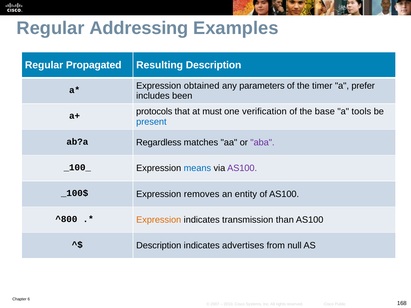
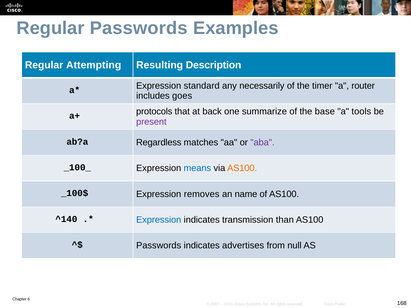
Regular Addressing: Addressing -> Passwords
Propagated: Propagated -> Attempting
obtained: obtained -> standard
parameters: parameters -> necessarily
prefer: prefer -> router
been: been -> goes
must: must -> back
verification: verification -> summarize
present colour: blue -> purple
AS100 at (242, 168) colour: purple -> orange
entity: entity -> name
^800: ^800 -> ^140
Expression at (159, 220) colour: orange -> blue
Description at (159, 246): Description -> Passwords
